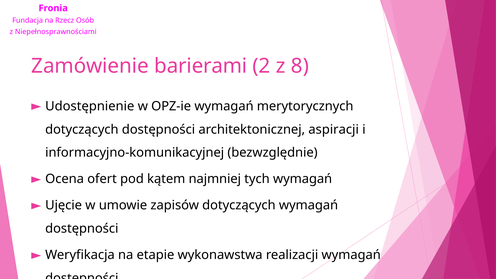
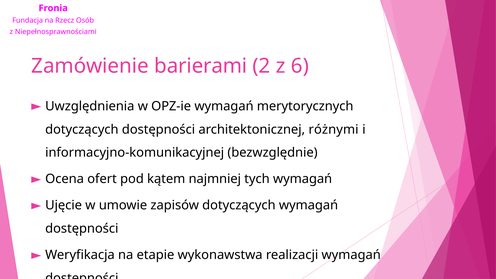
8: 8 -> 6
Udostępnienie: Udostępnienie -> Uwzględnienia
aspiracji: aspiracji -> różnymi
